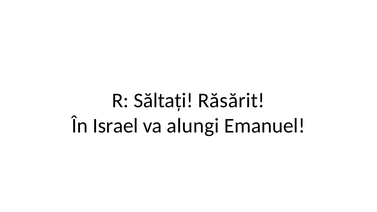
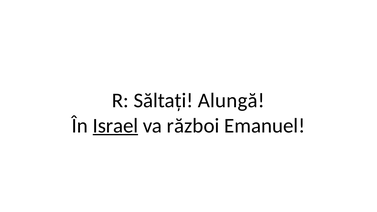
Răsărit: Răsărit -> Alungă
Israel underline: none -> present
alungi: alungi -> război
